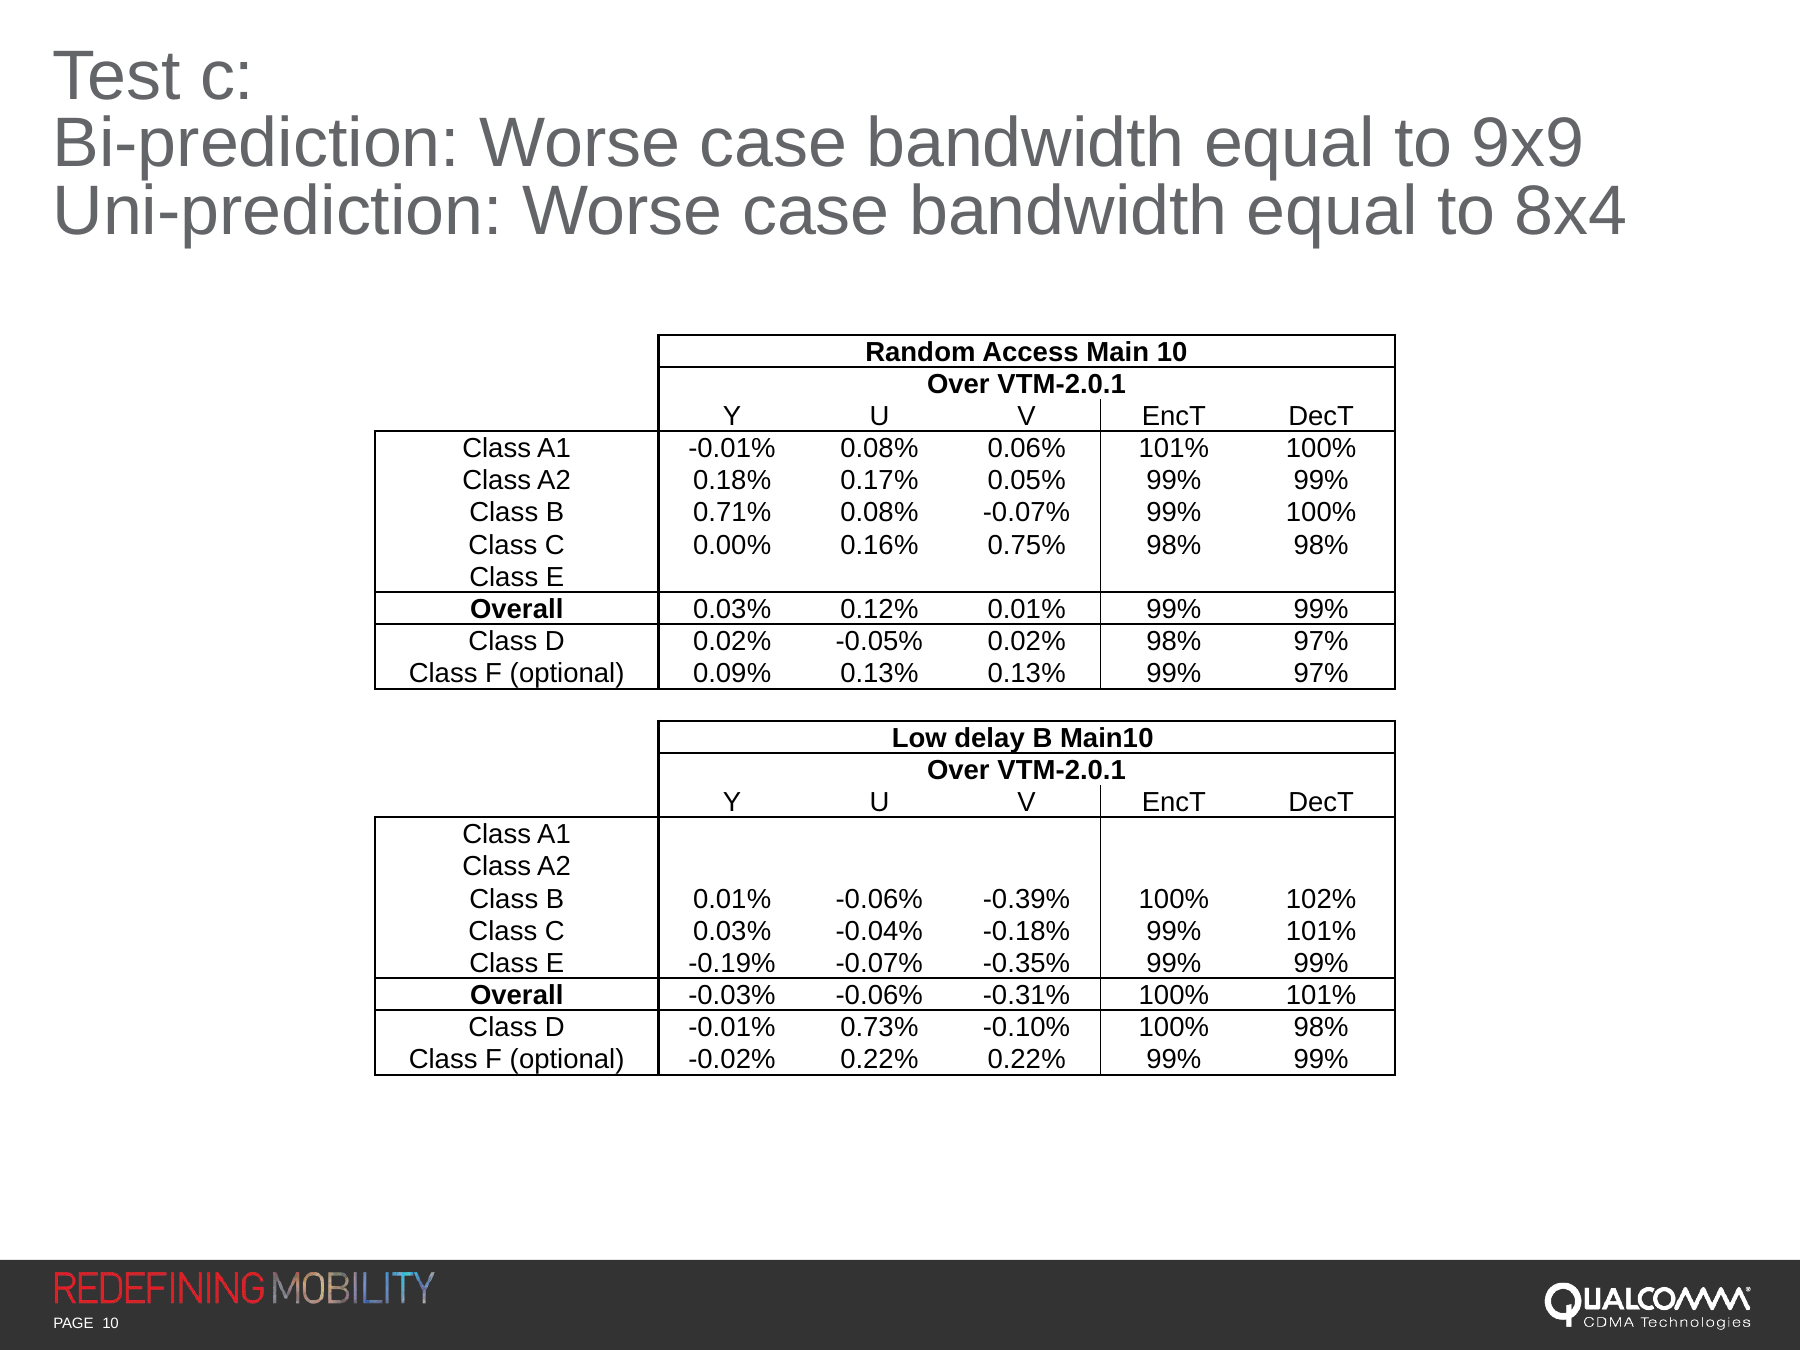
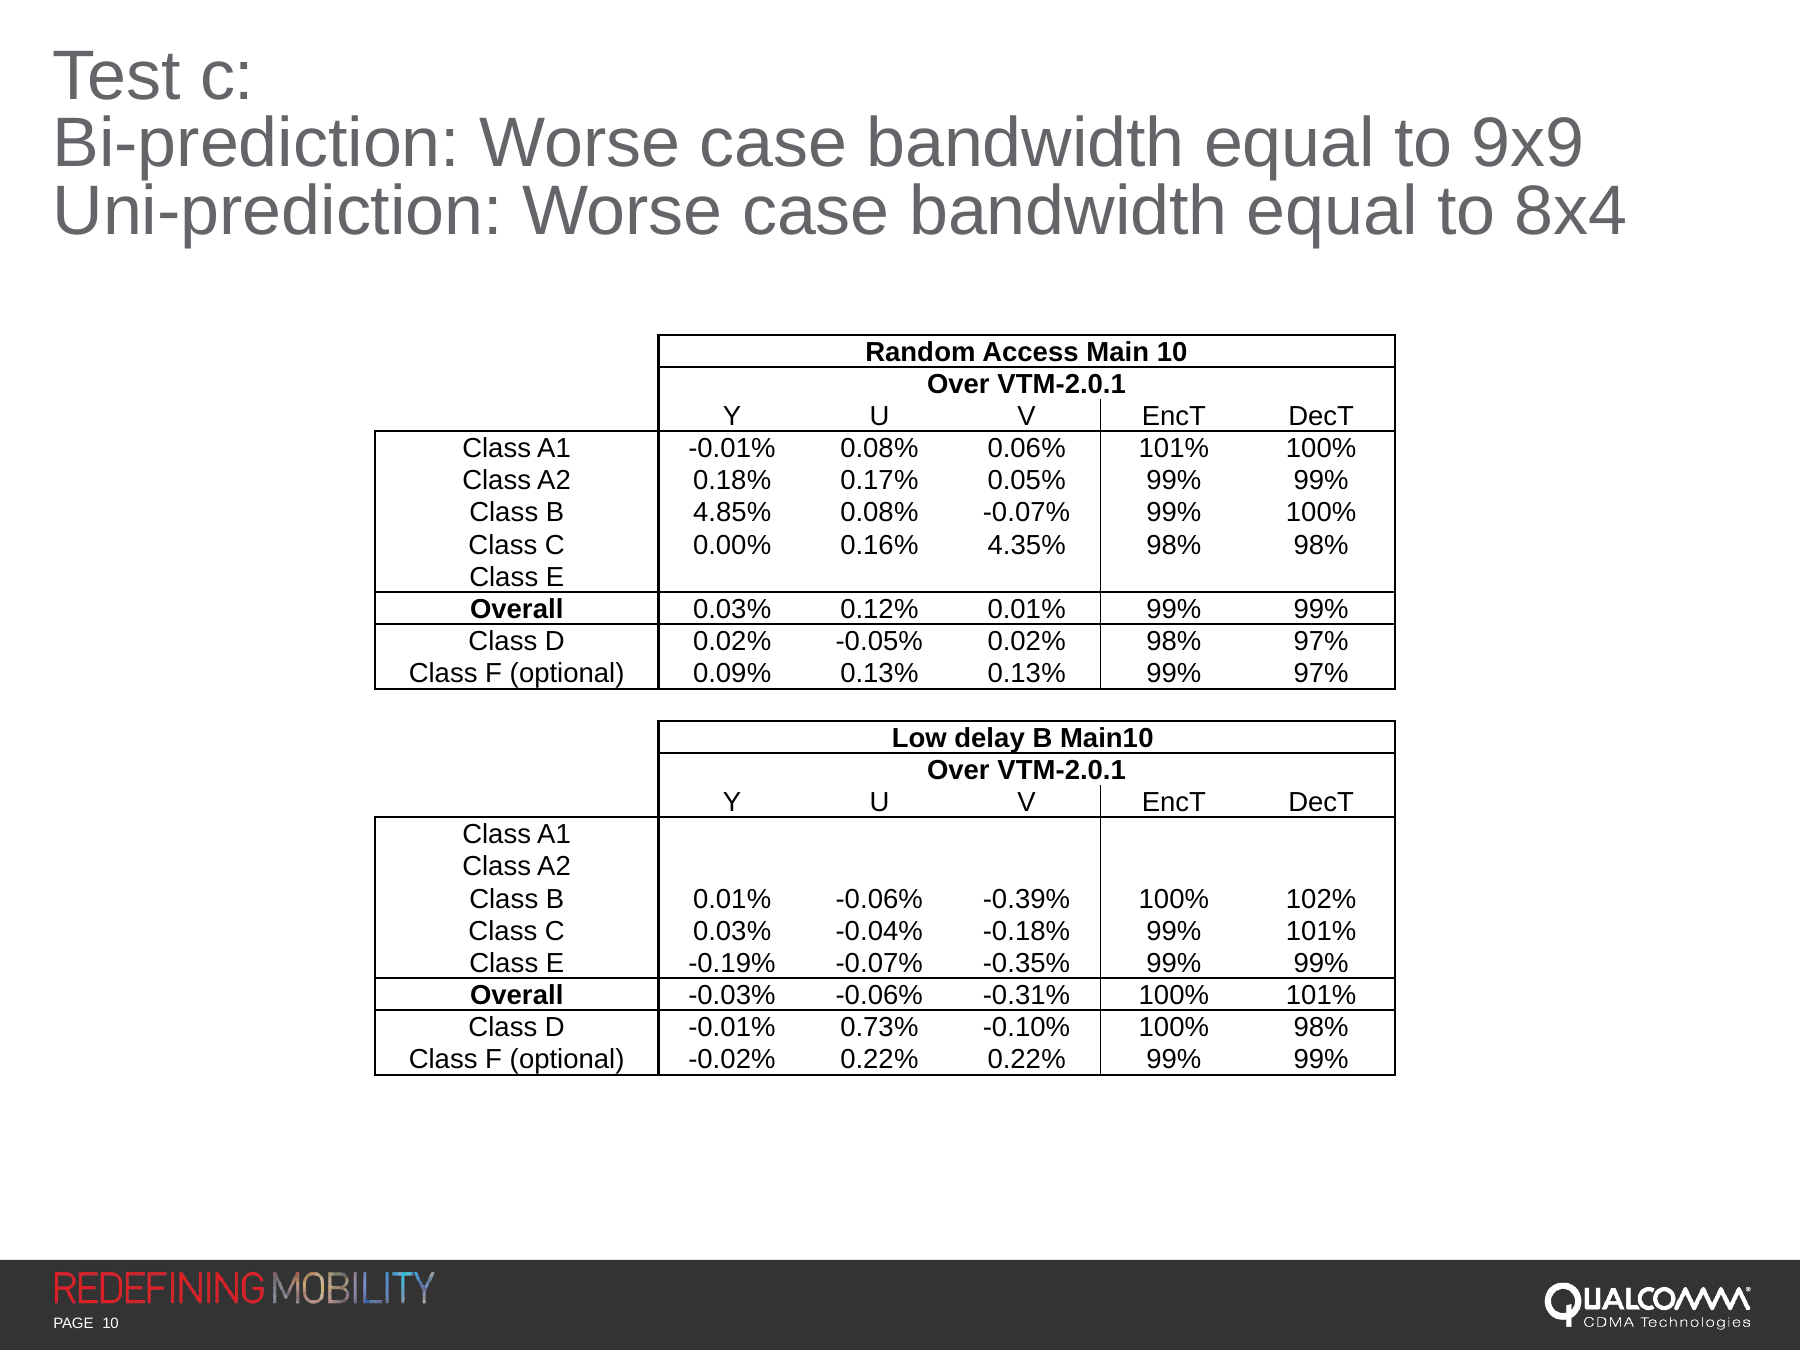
0.71%: 0.71% -> 4.85%
0.75%: 0.75% -> 4.35%
